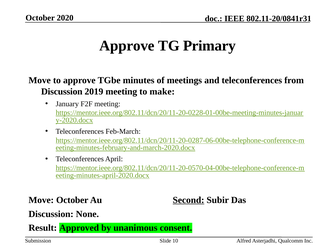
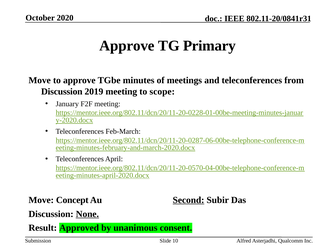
make: make -> scope
Move October: October -> Concept
None underline: none -> present
